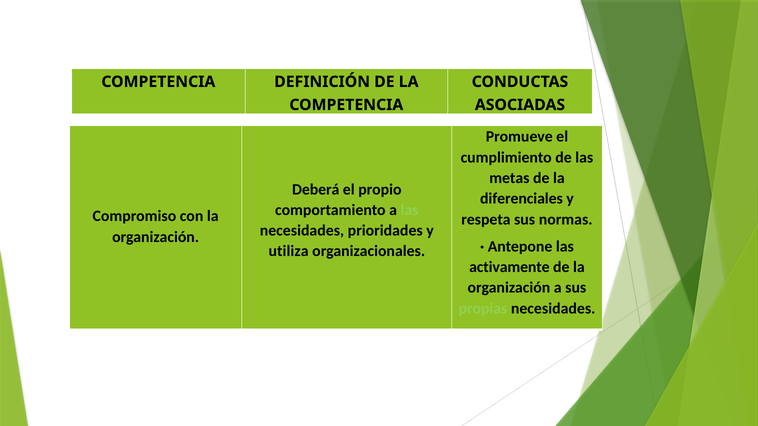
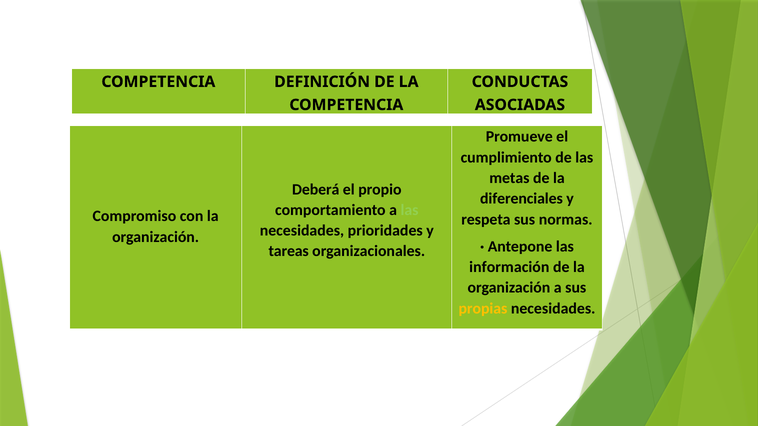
utiliza: utiliza -> tareas
activamente: activamente -> información
propias colour: light green -> yellow
